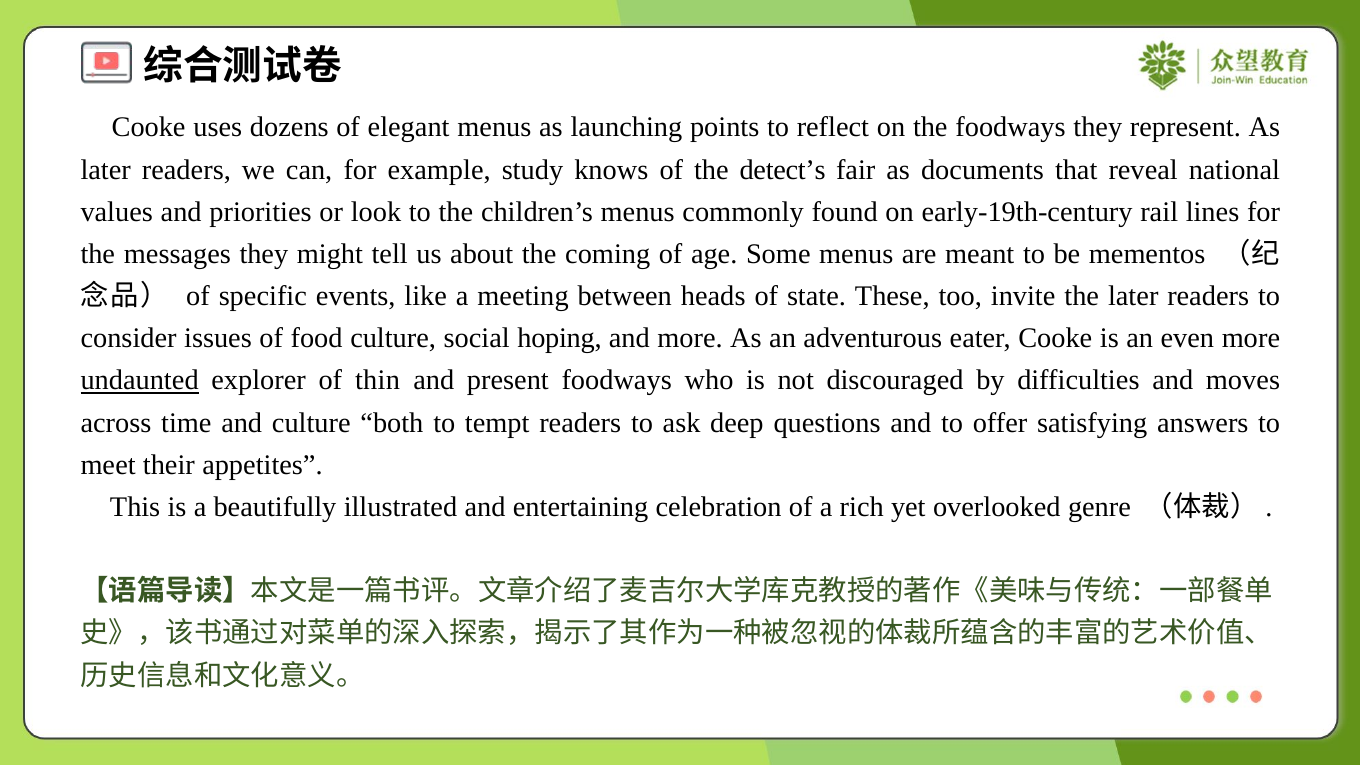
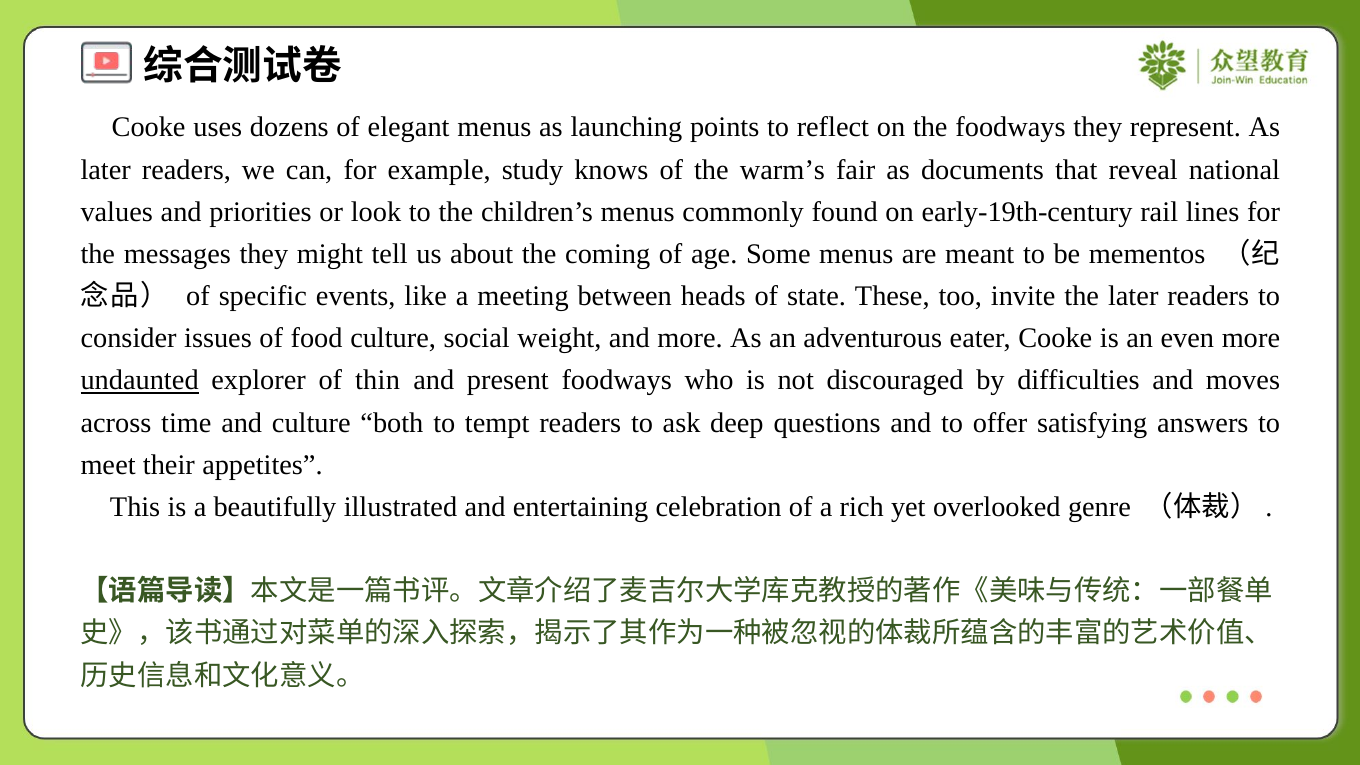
detect’s: detect’s -> warm’s
hoping: hoping -> weight
